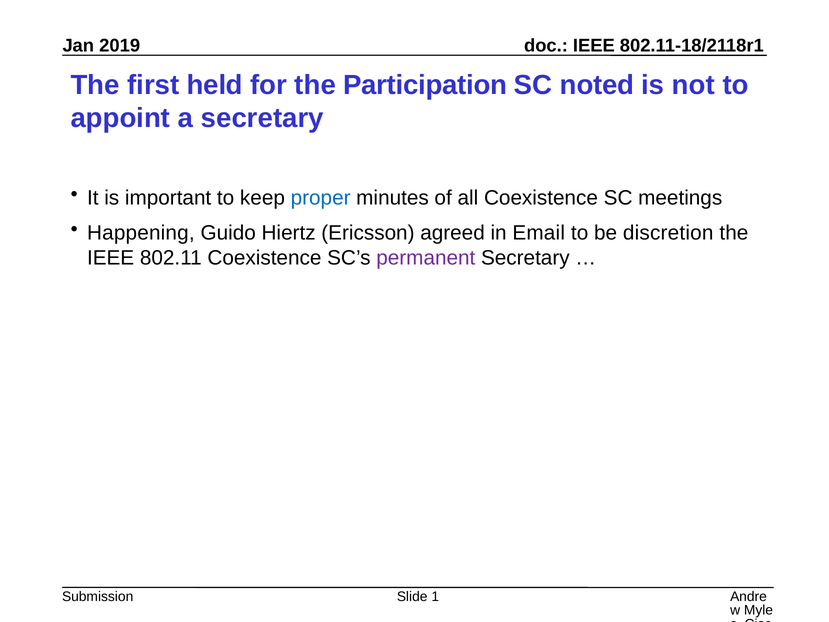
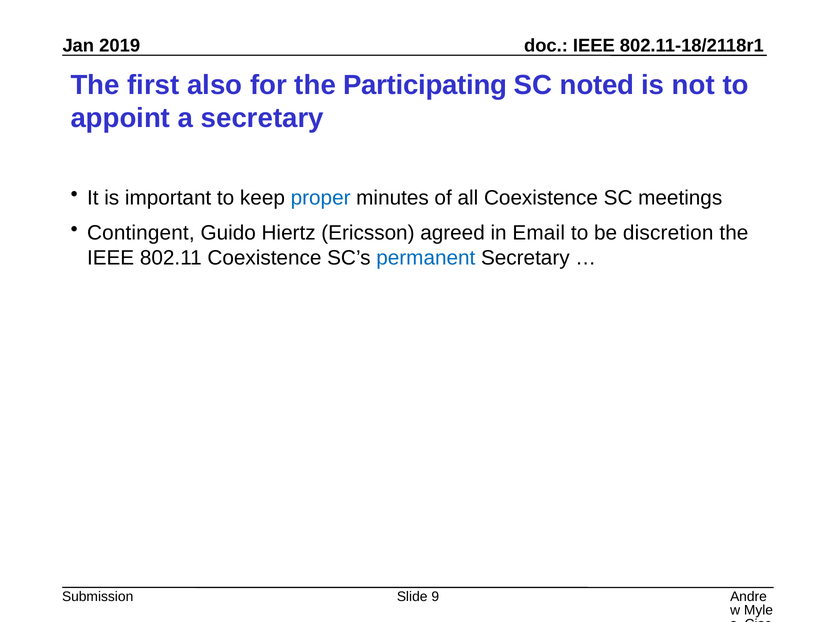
held: held -> also
Participation: Participation -> Participating
Happening: Happening -> Contingent
permanent colour: purple -> blue
1: 1 -> 9
